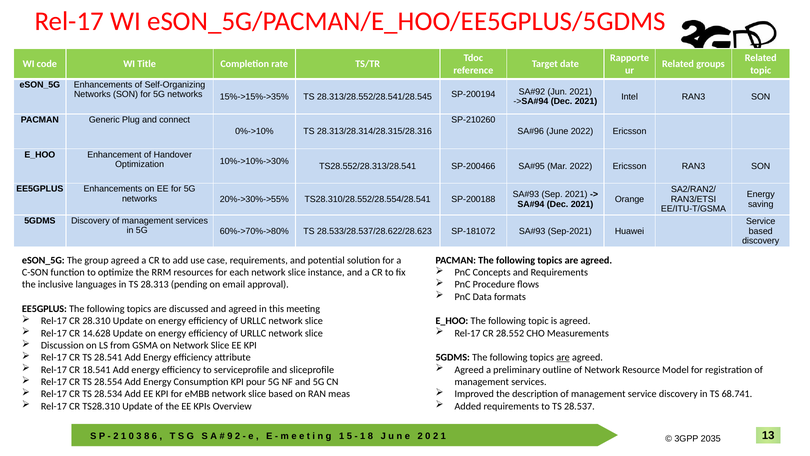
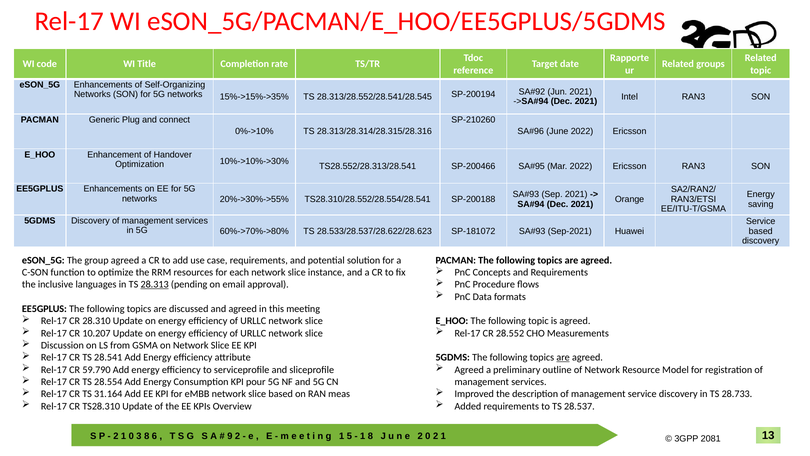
28.313 underline: none -> present
14.628: 14.628 -> 10.207
18.541: 18.541 -> 59.790
28.534: 28.534 -> 31.164
68.741: 68.741 -> 28.733
2035: 2035 -> 2081
